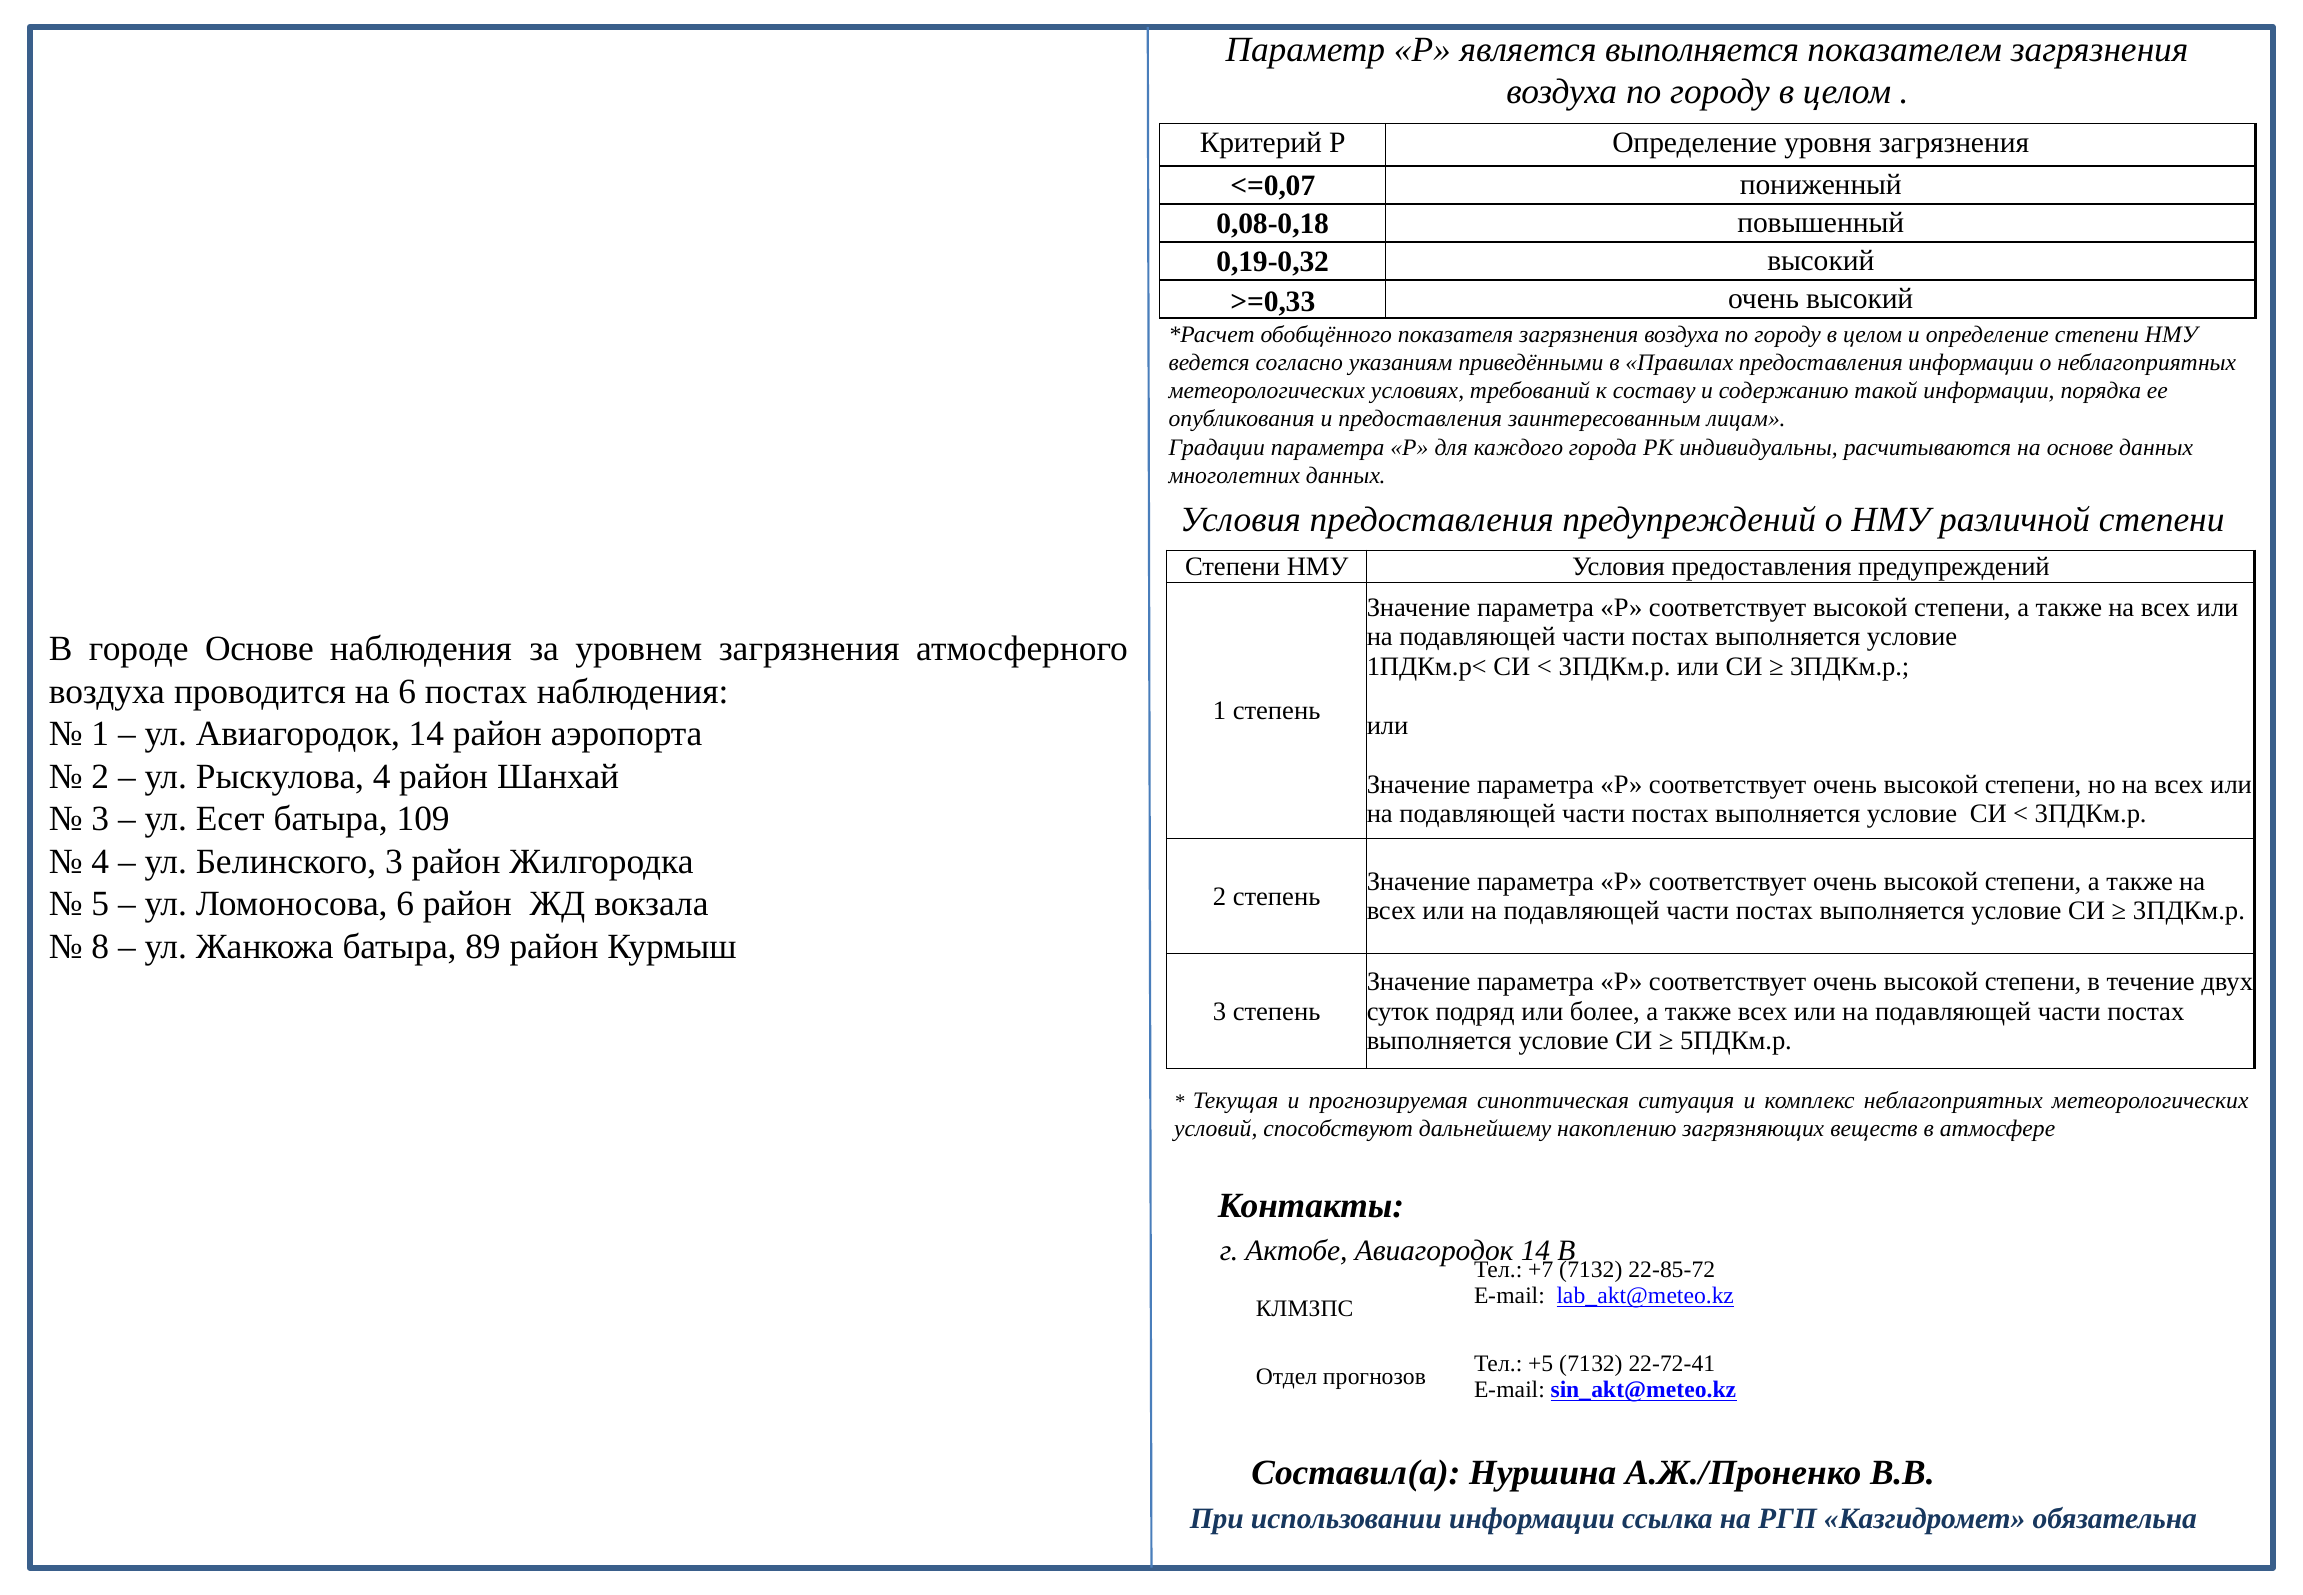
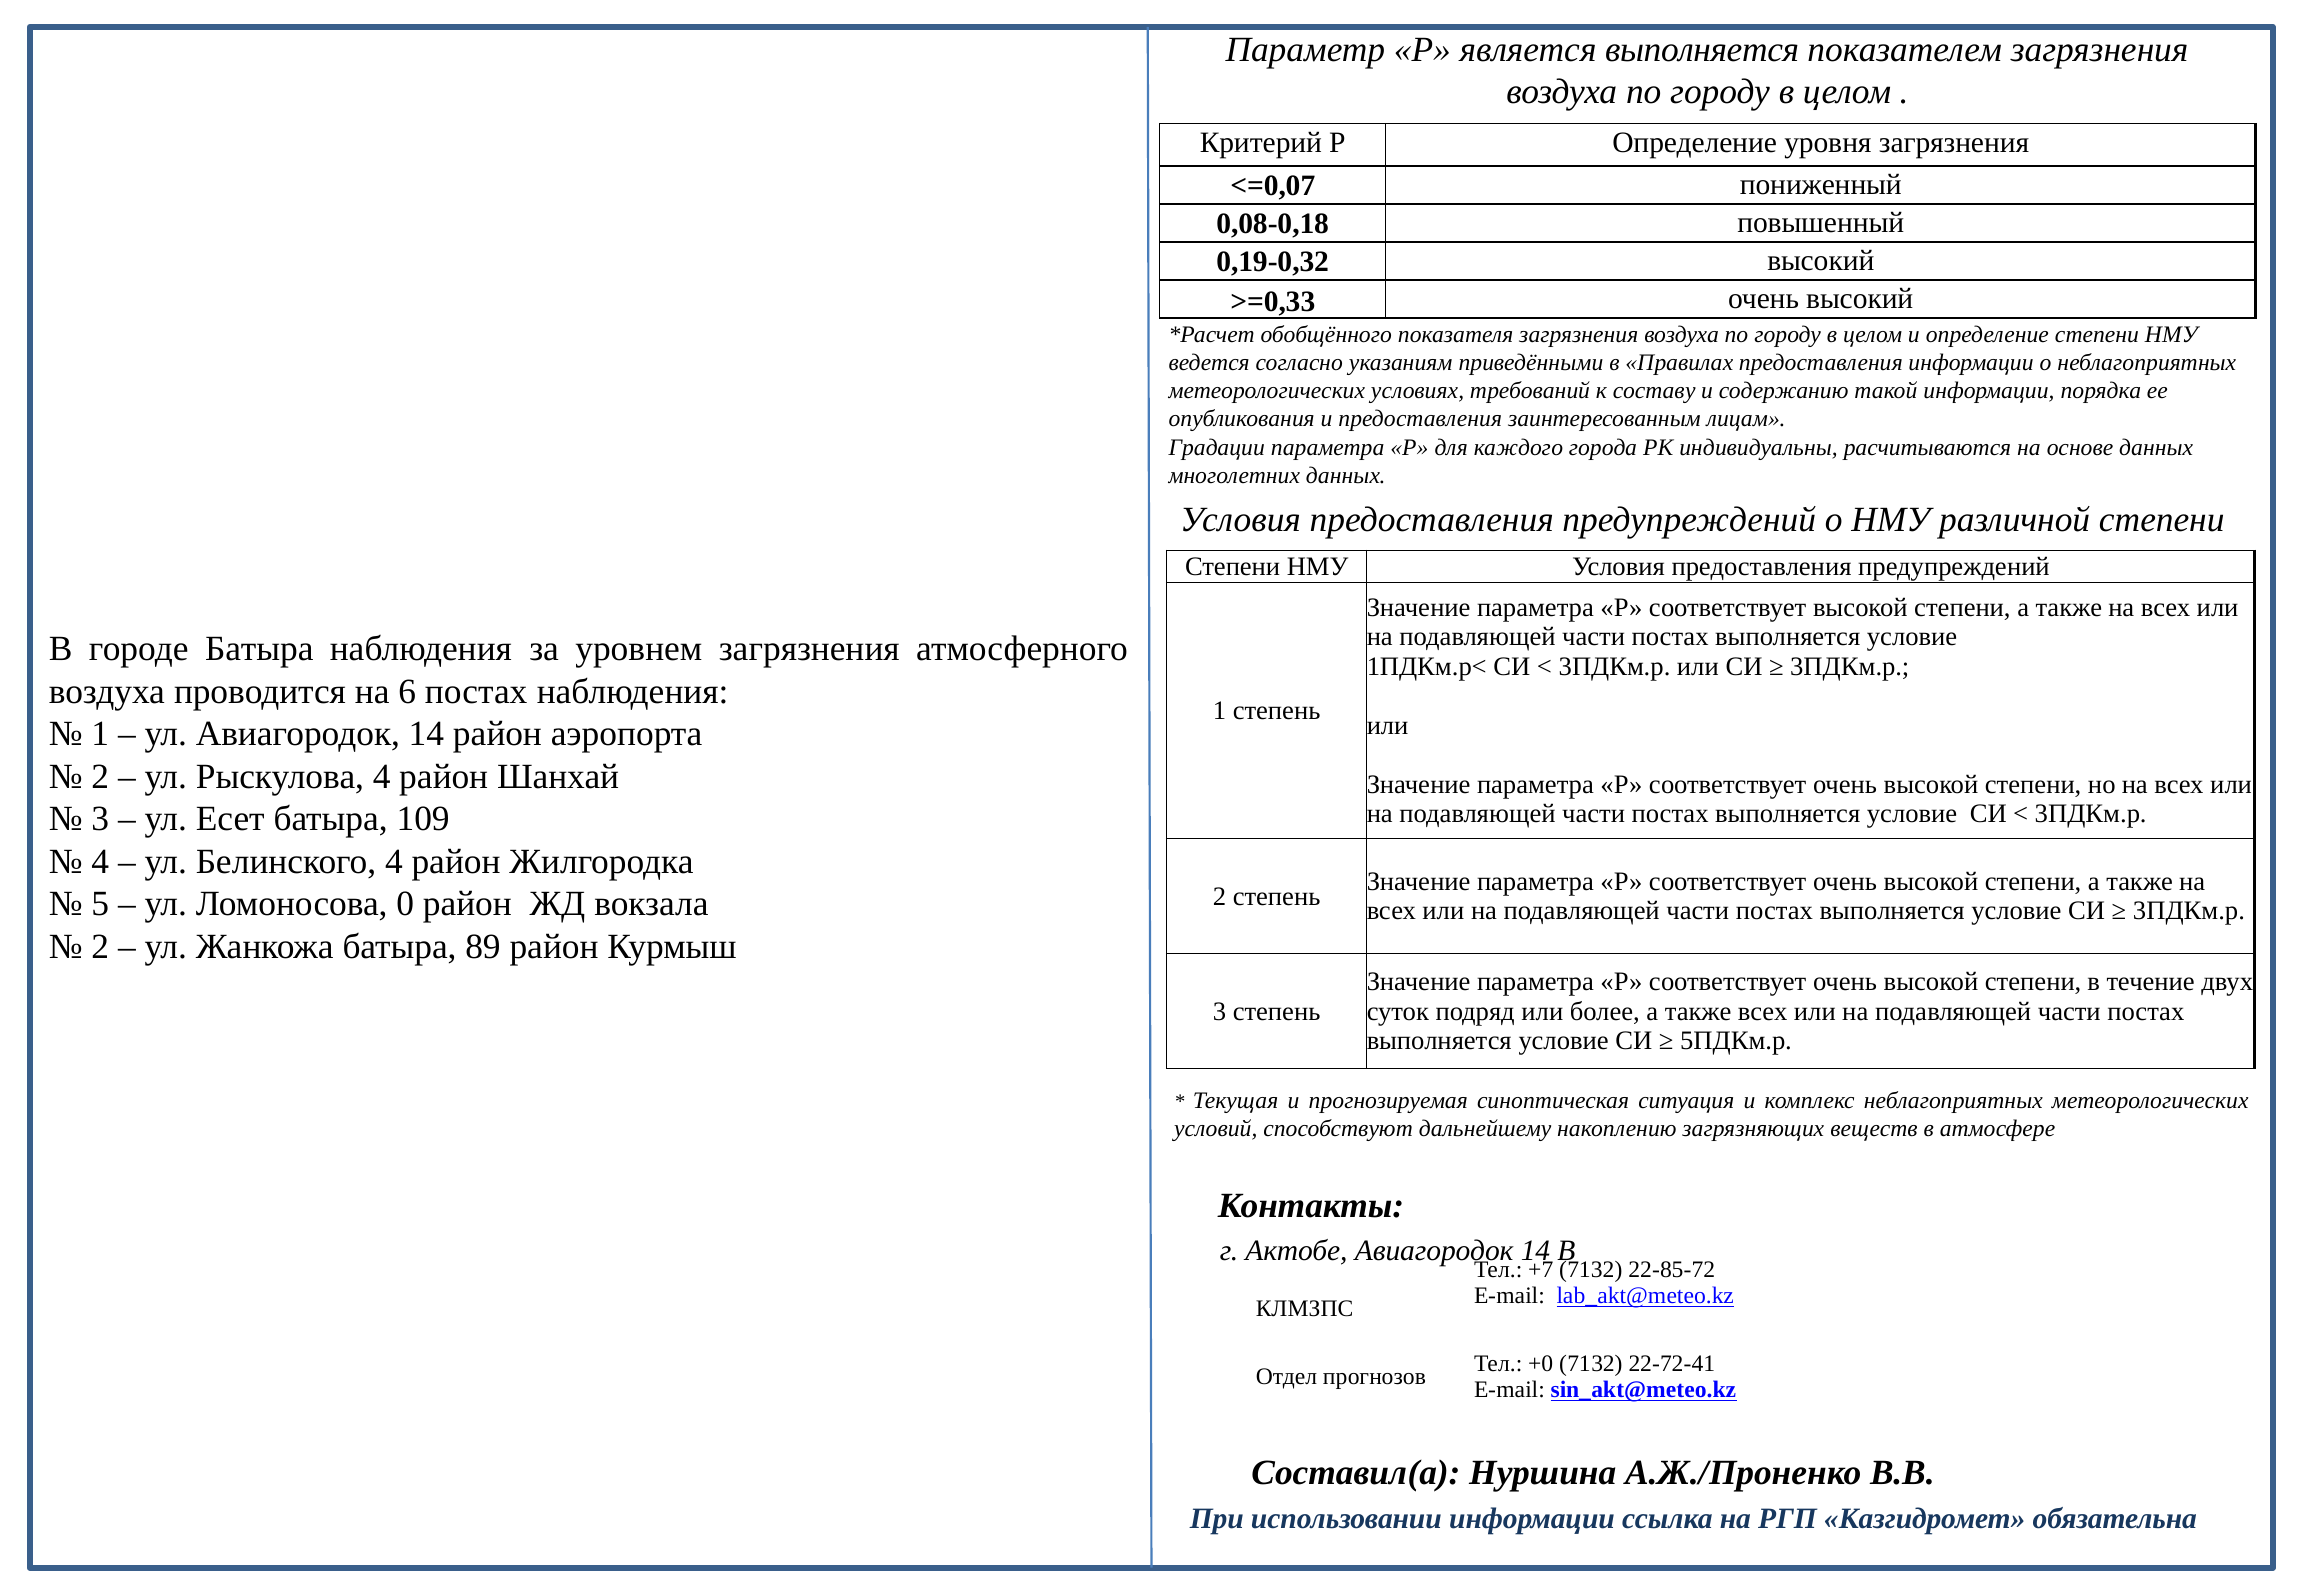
городе Основе: Основе -> Батыра
Белинского 3: 3 -> 4
Ломоносова 6: 6 -> 0
8 at (100, 946): 8 -> 2
+5: +5 -> +0
